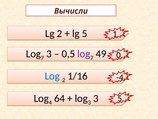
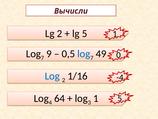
7 3: 3 -> 9
log at (84, 54) colour: purple -> blue
3 at (96, 98): 3 -> 1
